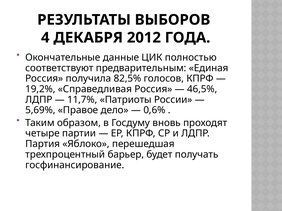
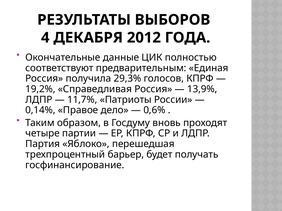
82,5%: 82,5% -> 29,3%
46,5%: 46,5% -> 13,9%
5,69%: 5,69% -> 0,14%
